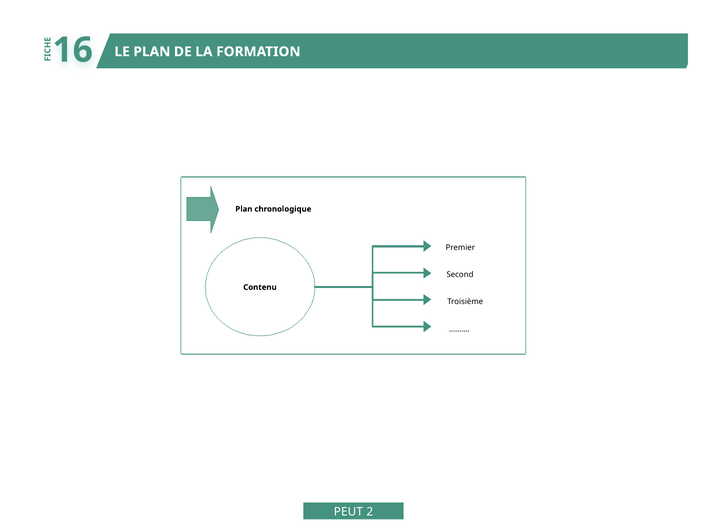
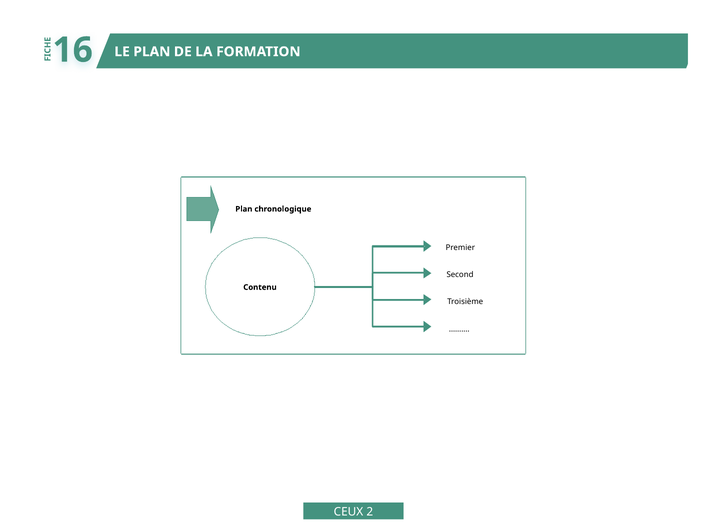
PEUT: PEUT -> CEUX
